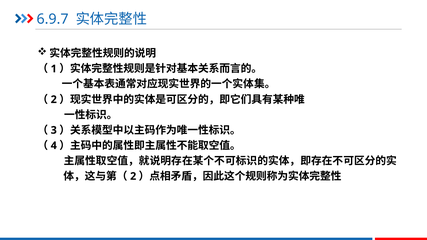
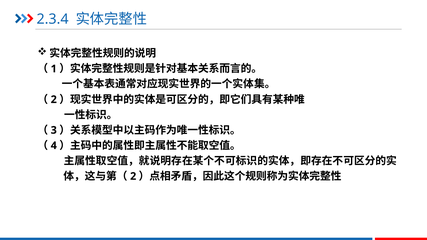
6.9.7: 6.9.7 -> 2.3.4
